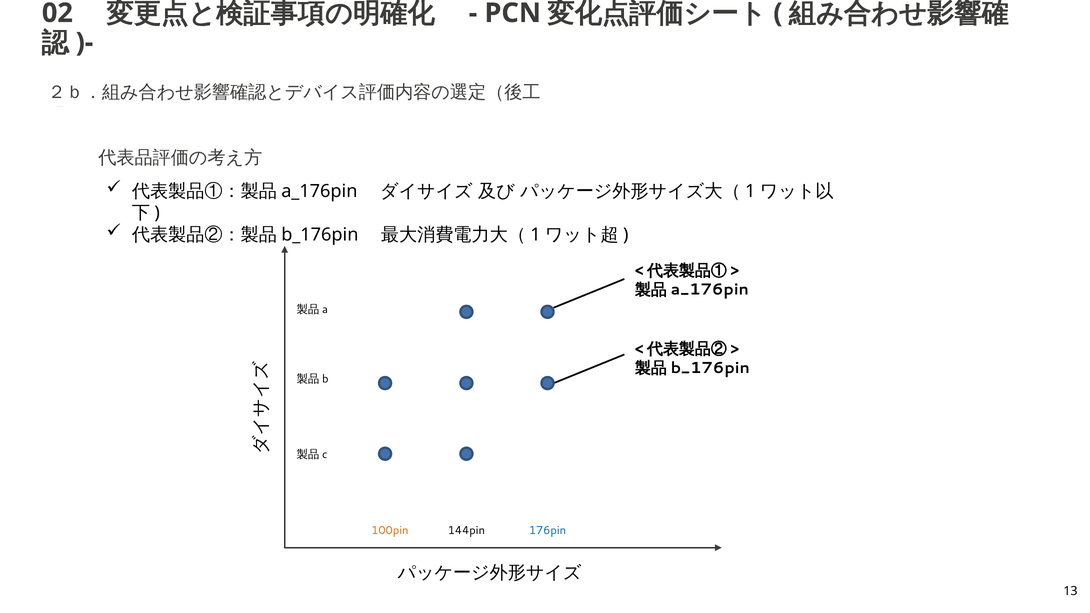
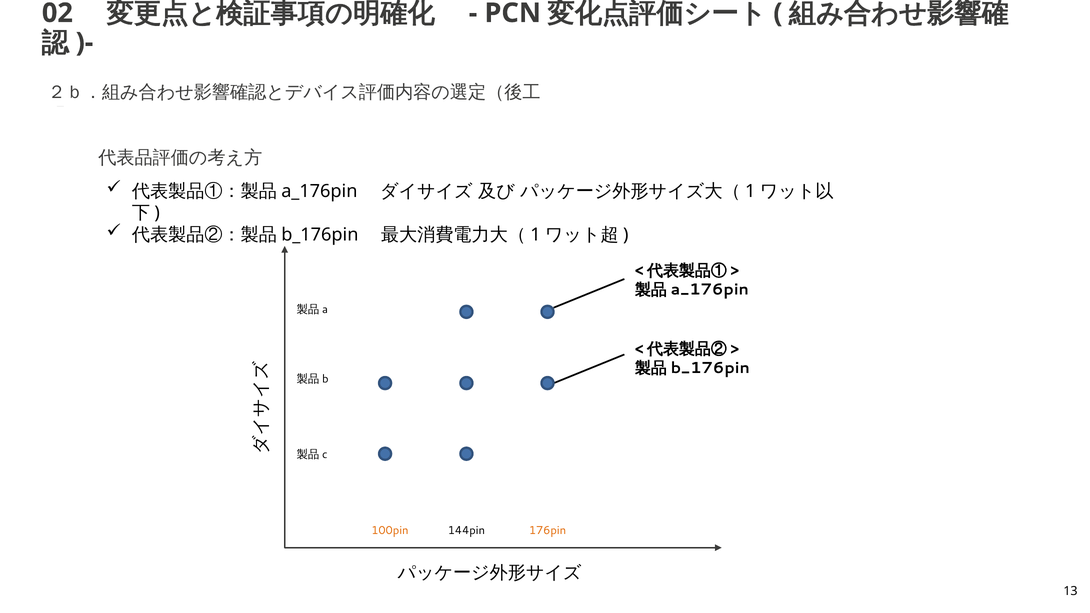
176pin colour: blue -> orange
